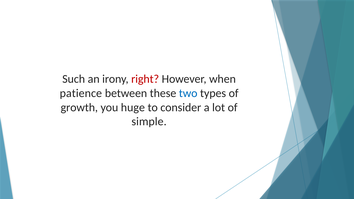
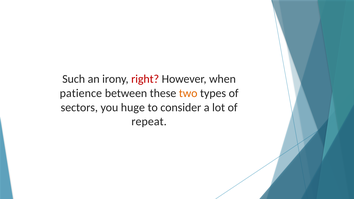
two colour: blue -> orange
growth: growth -> sectors
simple: simple -> repeat
